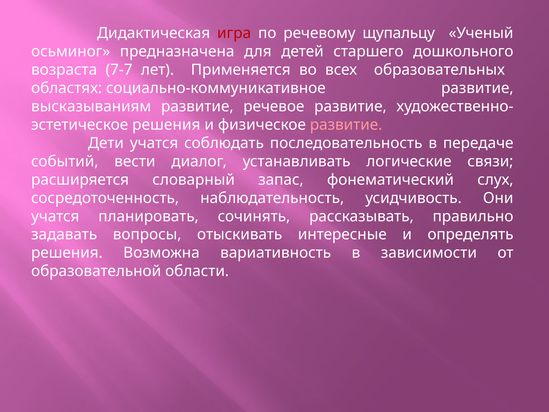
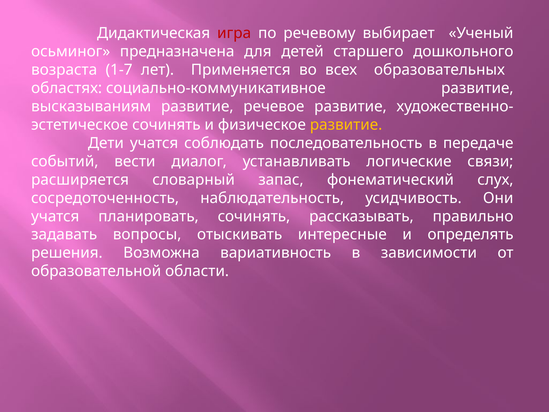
щупальцу: щупальцу -> выбирает
7-7: 7-7 -> 1-7
решения at (166, 125): решения -> сочинять
развитие at (346, 125) colour: pink -> yellow
